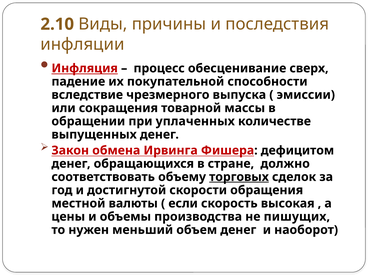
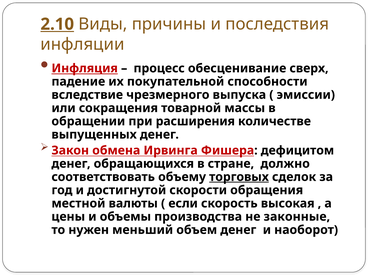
2.10 underline: none -> present
уплаченных: уплаченных -> расширения
пишущих: пишущих -> законные
